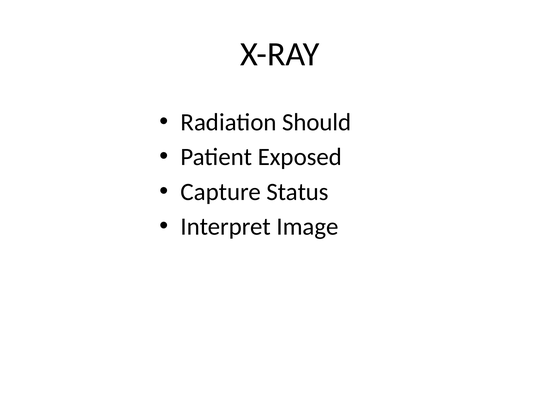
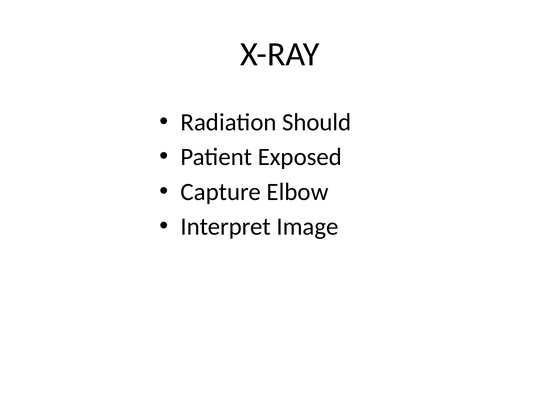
Status: Status -> Elbow
